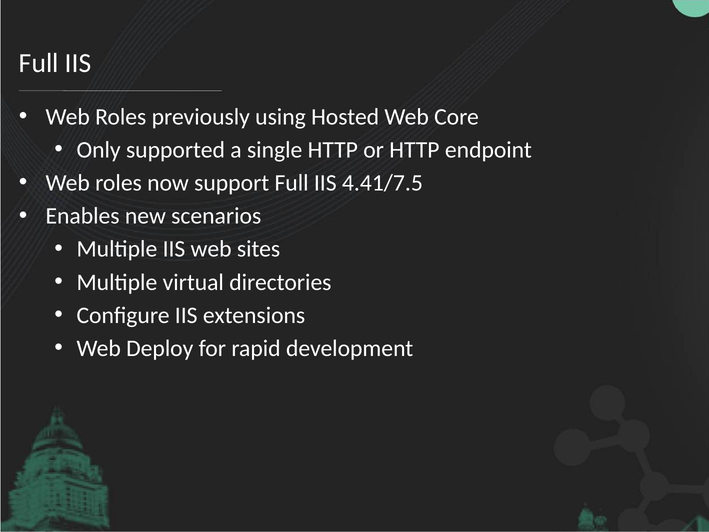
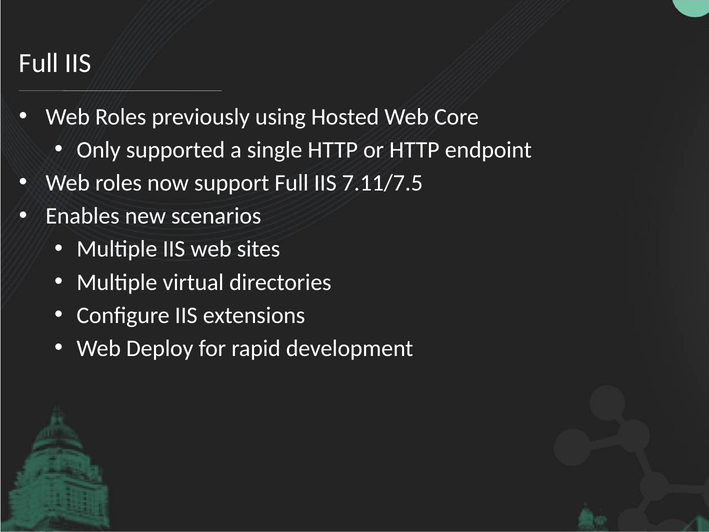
4.41/7.5: 4.41/7.5 -> 7.11/7.5
